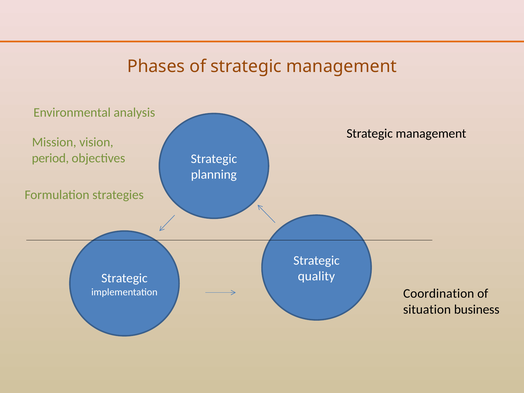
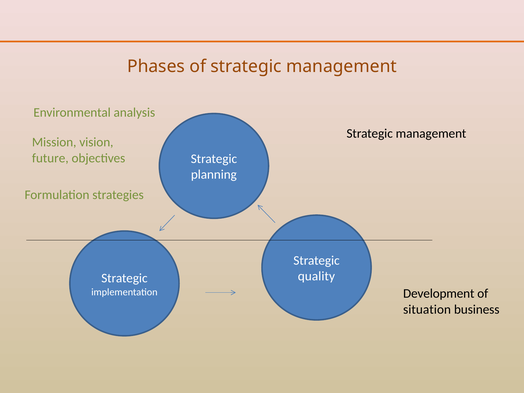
period: period -> future
Coordination: Coordination -> Development
